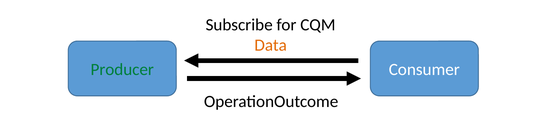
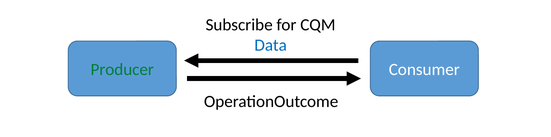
Data colour: orange -> blue
